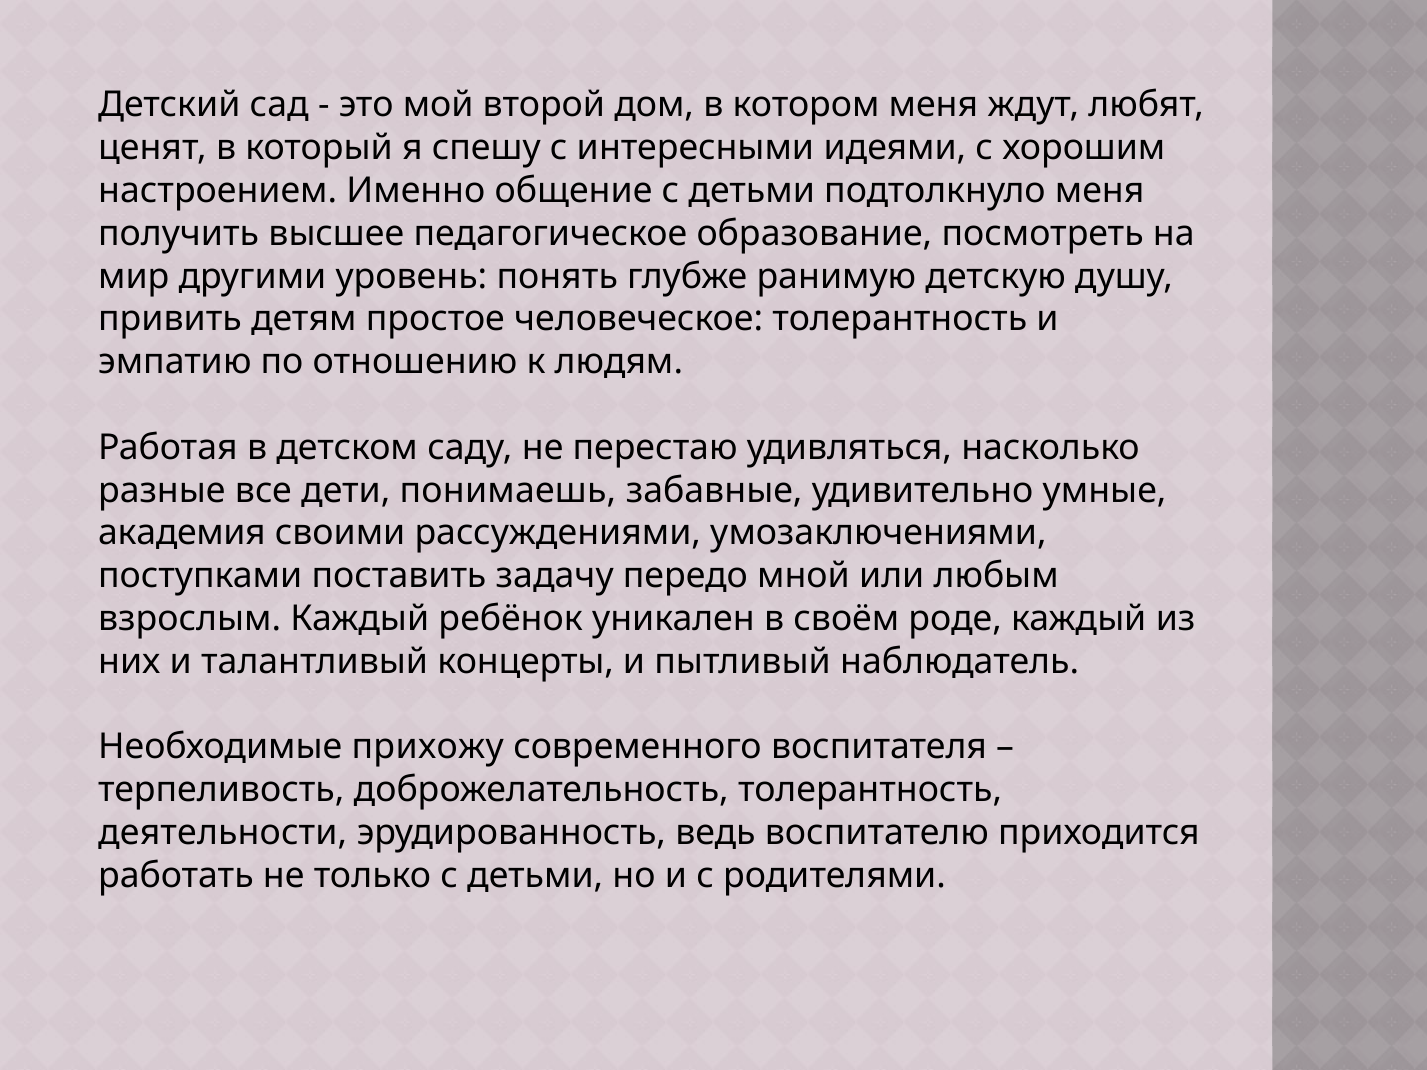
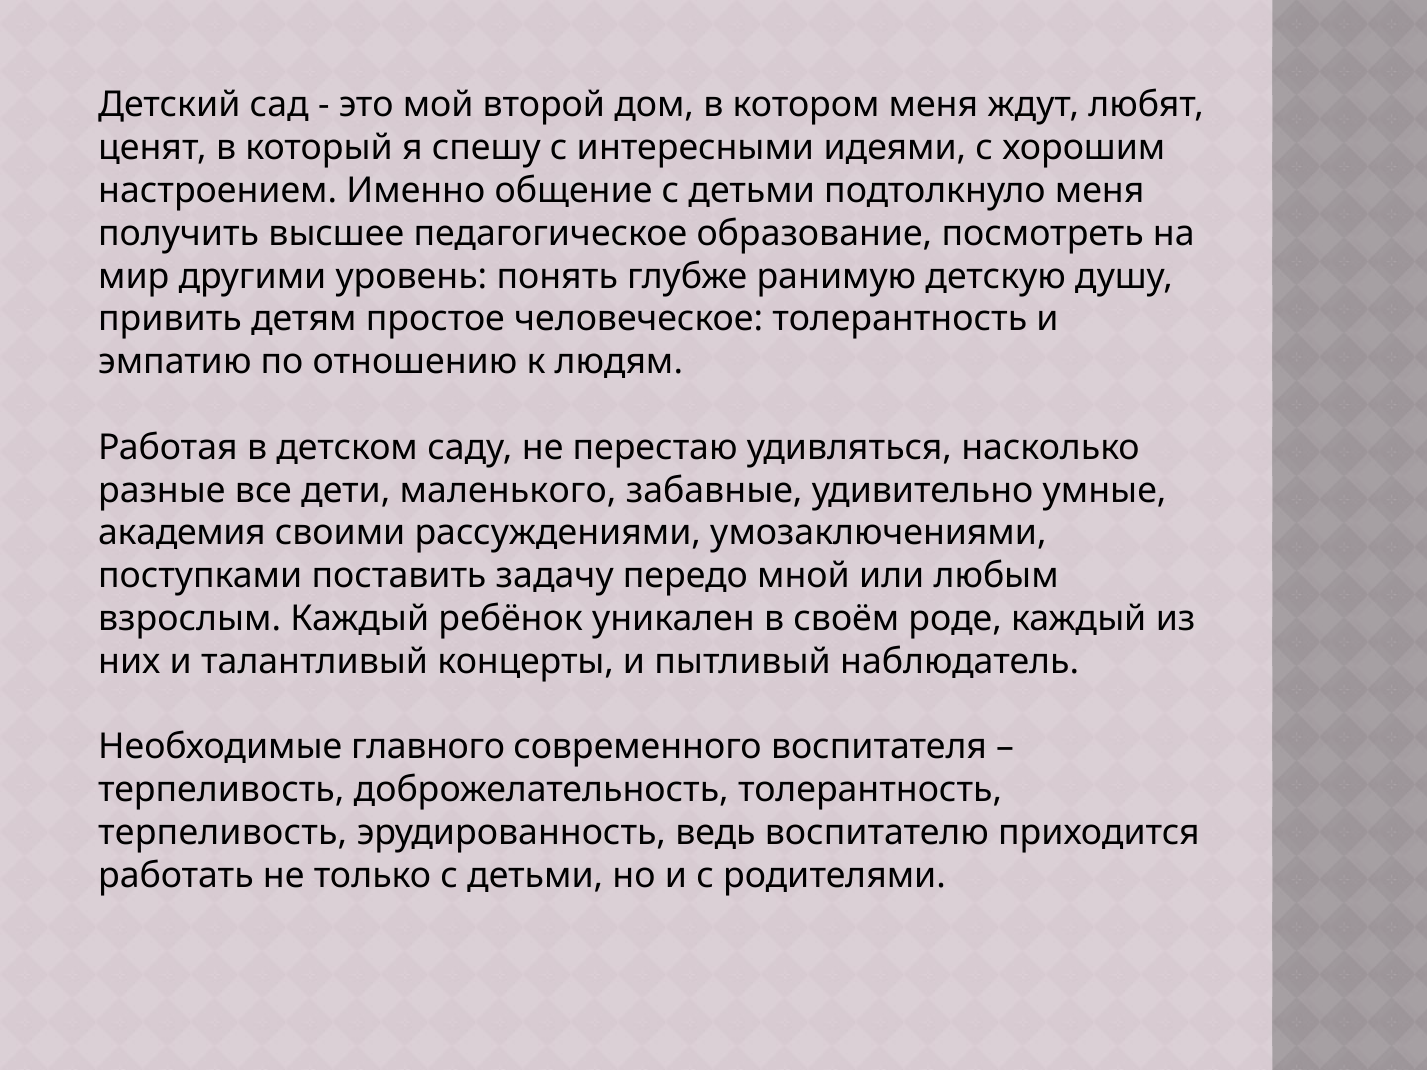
понимаешь: понимаешь -> маленького
прихожу: прихожу -> главного
деятельности at (223, 833): деятельности -> терпеливость
